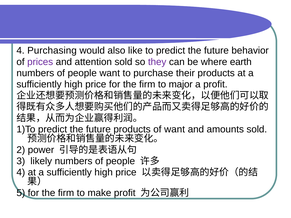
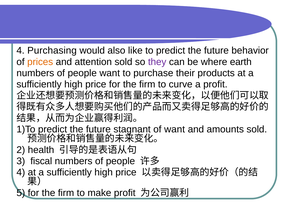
prices colour: purple -> orange
major: major -> curve
future products: products -> stagnant
power: power -> health
likely: likely -> fiscal
